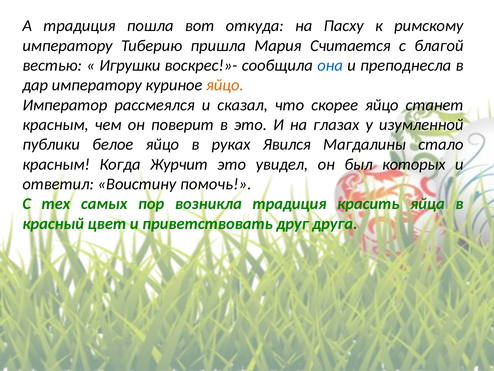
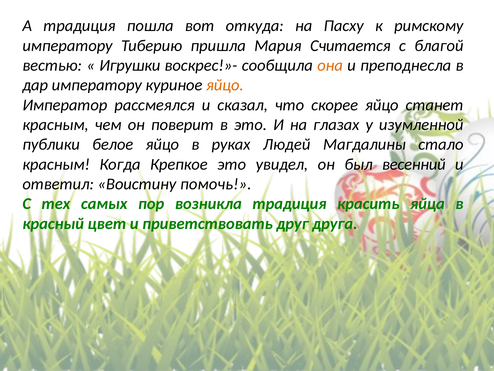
она colour: blue -> orange
Явился: Явился -> Людей
Журчит: Журчит -> Крепкое
которых: которых -> весенний
